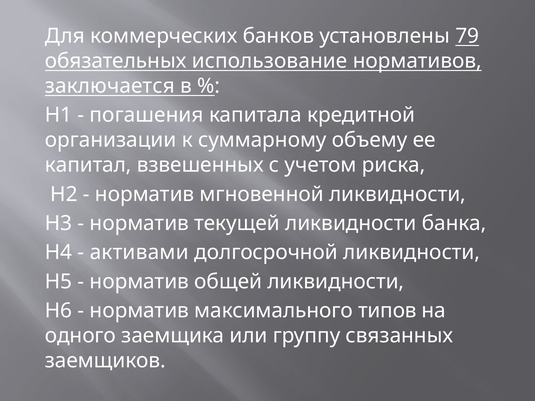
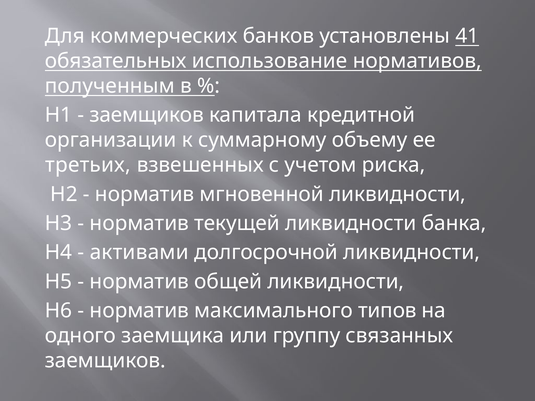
79: 79 -> 41
заключается: заключается -> полученным
погашения at (147, 115): погашения -> заемщиков
капитал: капитал -> третьих
